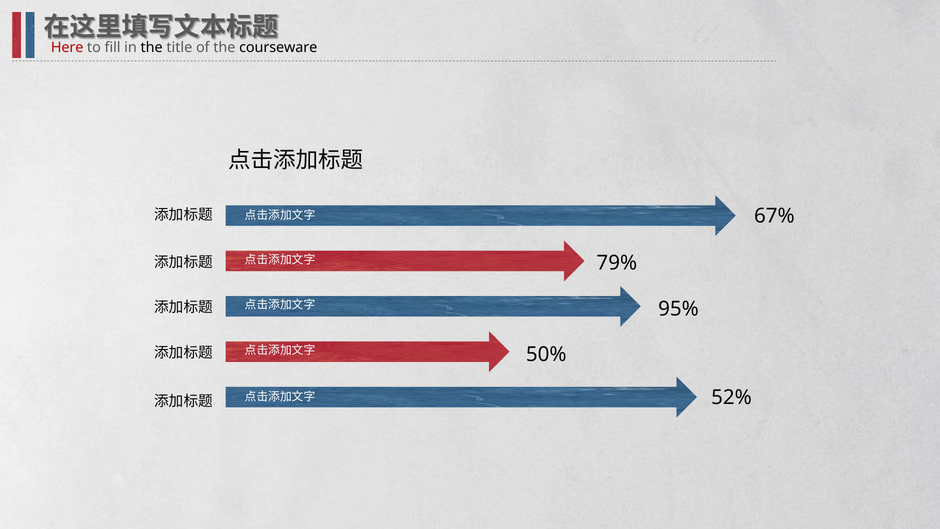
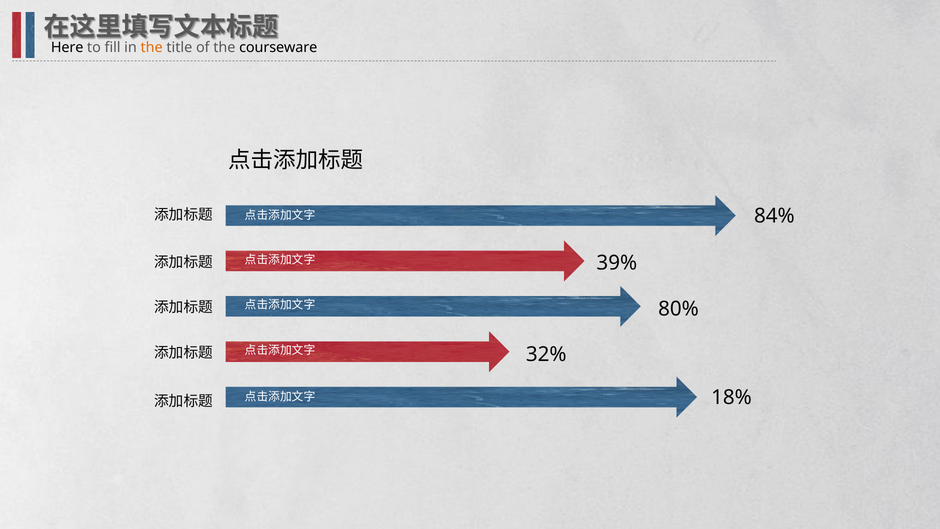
Here colour: red -> black
the at (152, 48) colour: black -> orange
67%: 67% -> 84%
79%: 79% -> 39%
95%: 95% -> 80%
50%: 50% -> 32%
52%: 52% -> 18%
